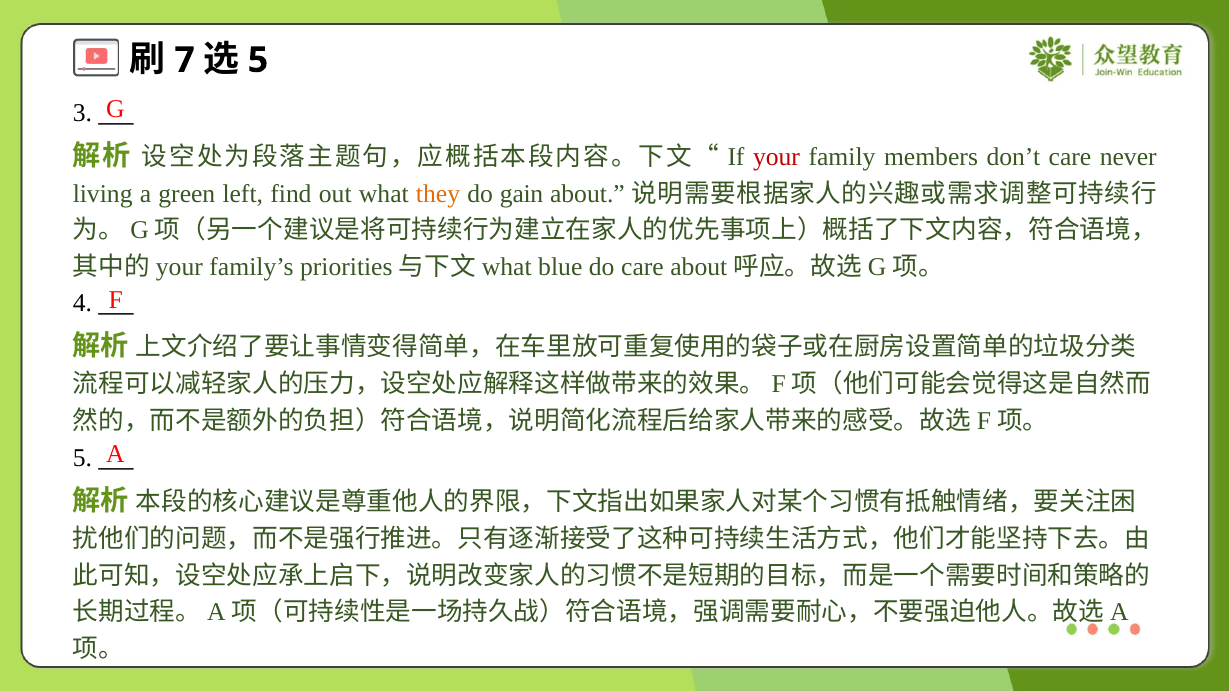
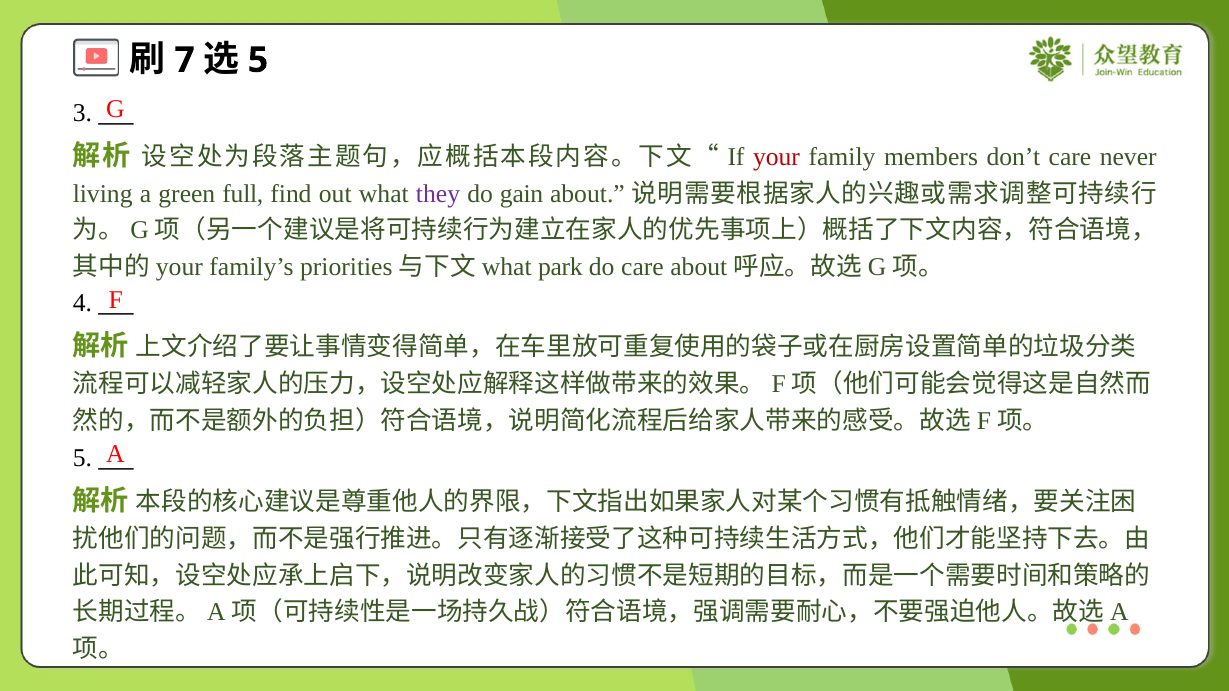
left: left -> full
they colour: orange -> purple
blue: blue -> park
